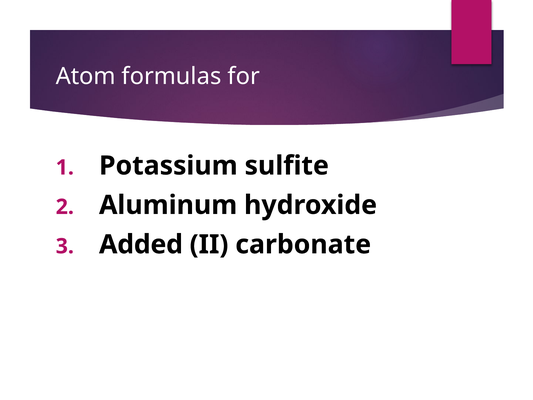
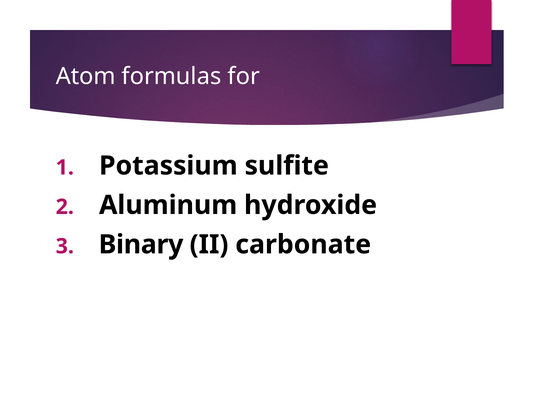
Added: Added -> Binary
